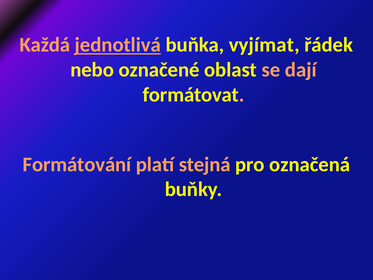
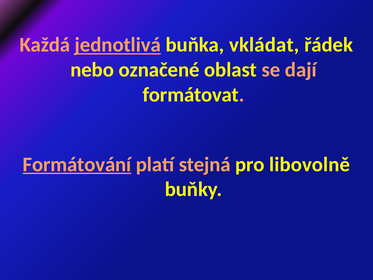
vyjímat: vyjímat -> vkládat
Formátování underline: none -> present
označená: označená -> libovolně
